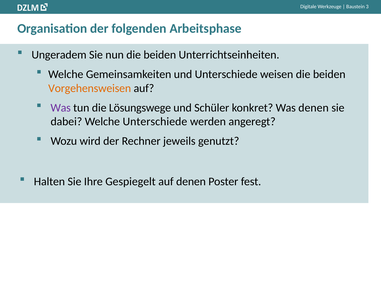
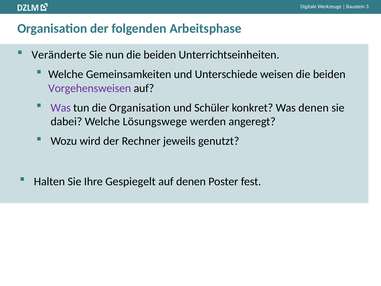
Ungeradem: Ungeradem -> Veränderte
Vorgehensweisen colour: orange -> purple
die Lösungswege: Lösungswege -> Organisation
Welche Unterschiede: Unterschiede -> Lösungswege
